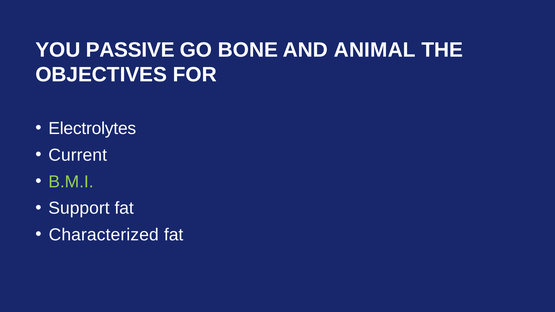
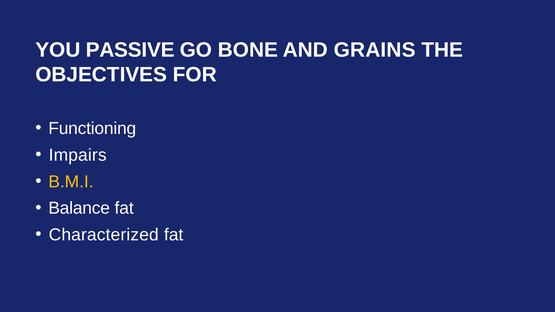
ANIMAL: ANIMAL -> GRAINS
Electrolytes: Electrolytes -> Functioning
Current: Current -> Impairs
B.M.I colour: light green -> yellow
Support: Support -> Balance
